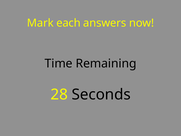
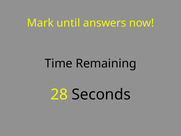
each: each -> until
